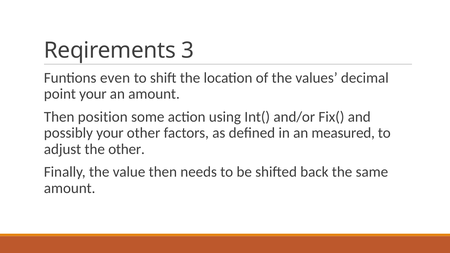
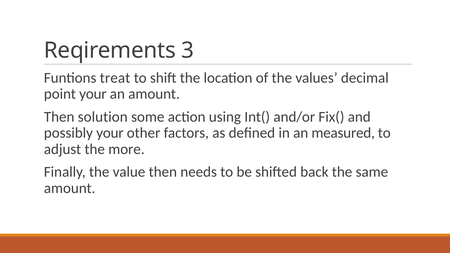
even: even -> treat
position: position -> solution
the other: other -> more
